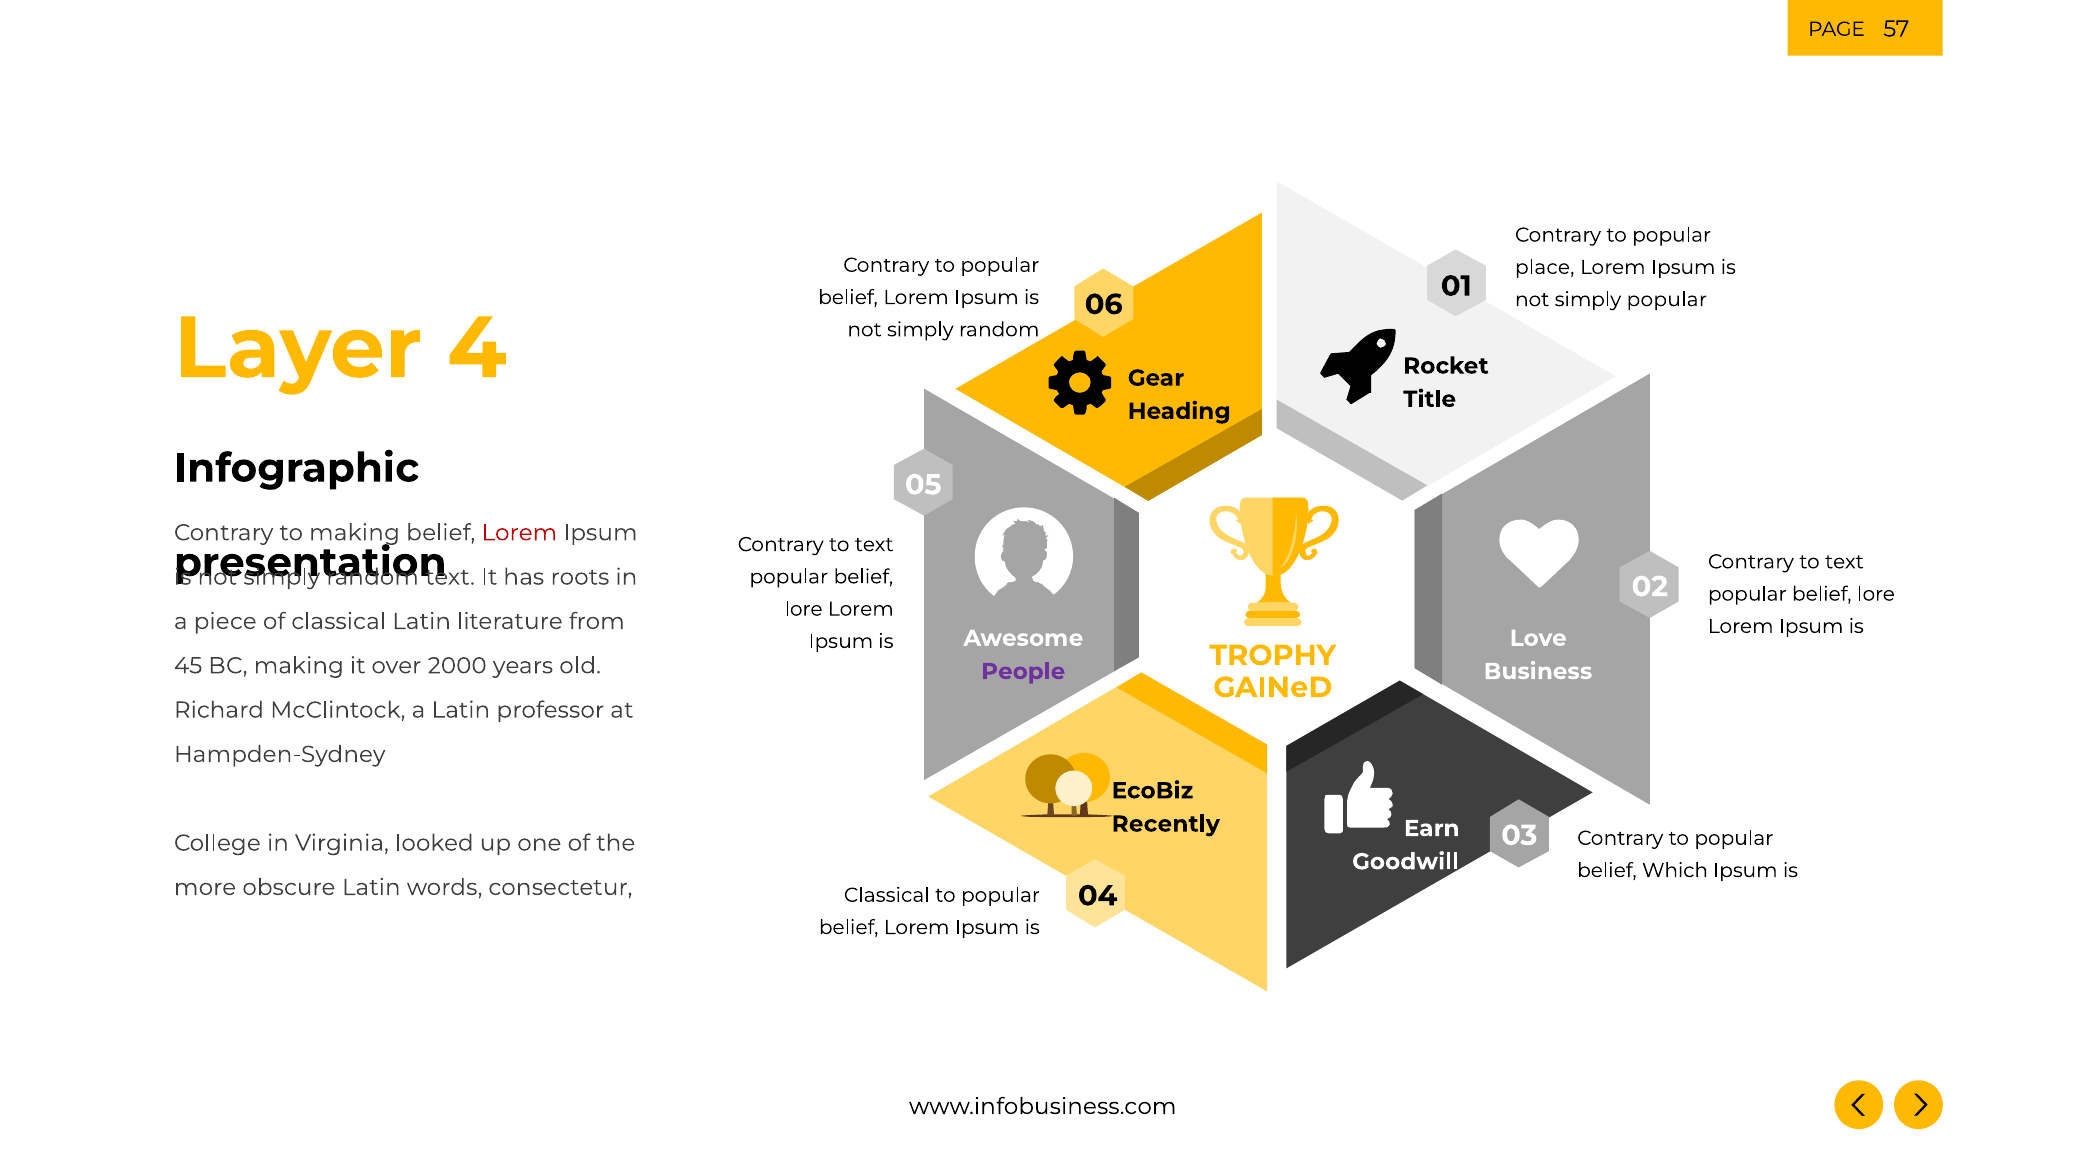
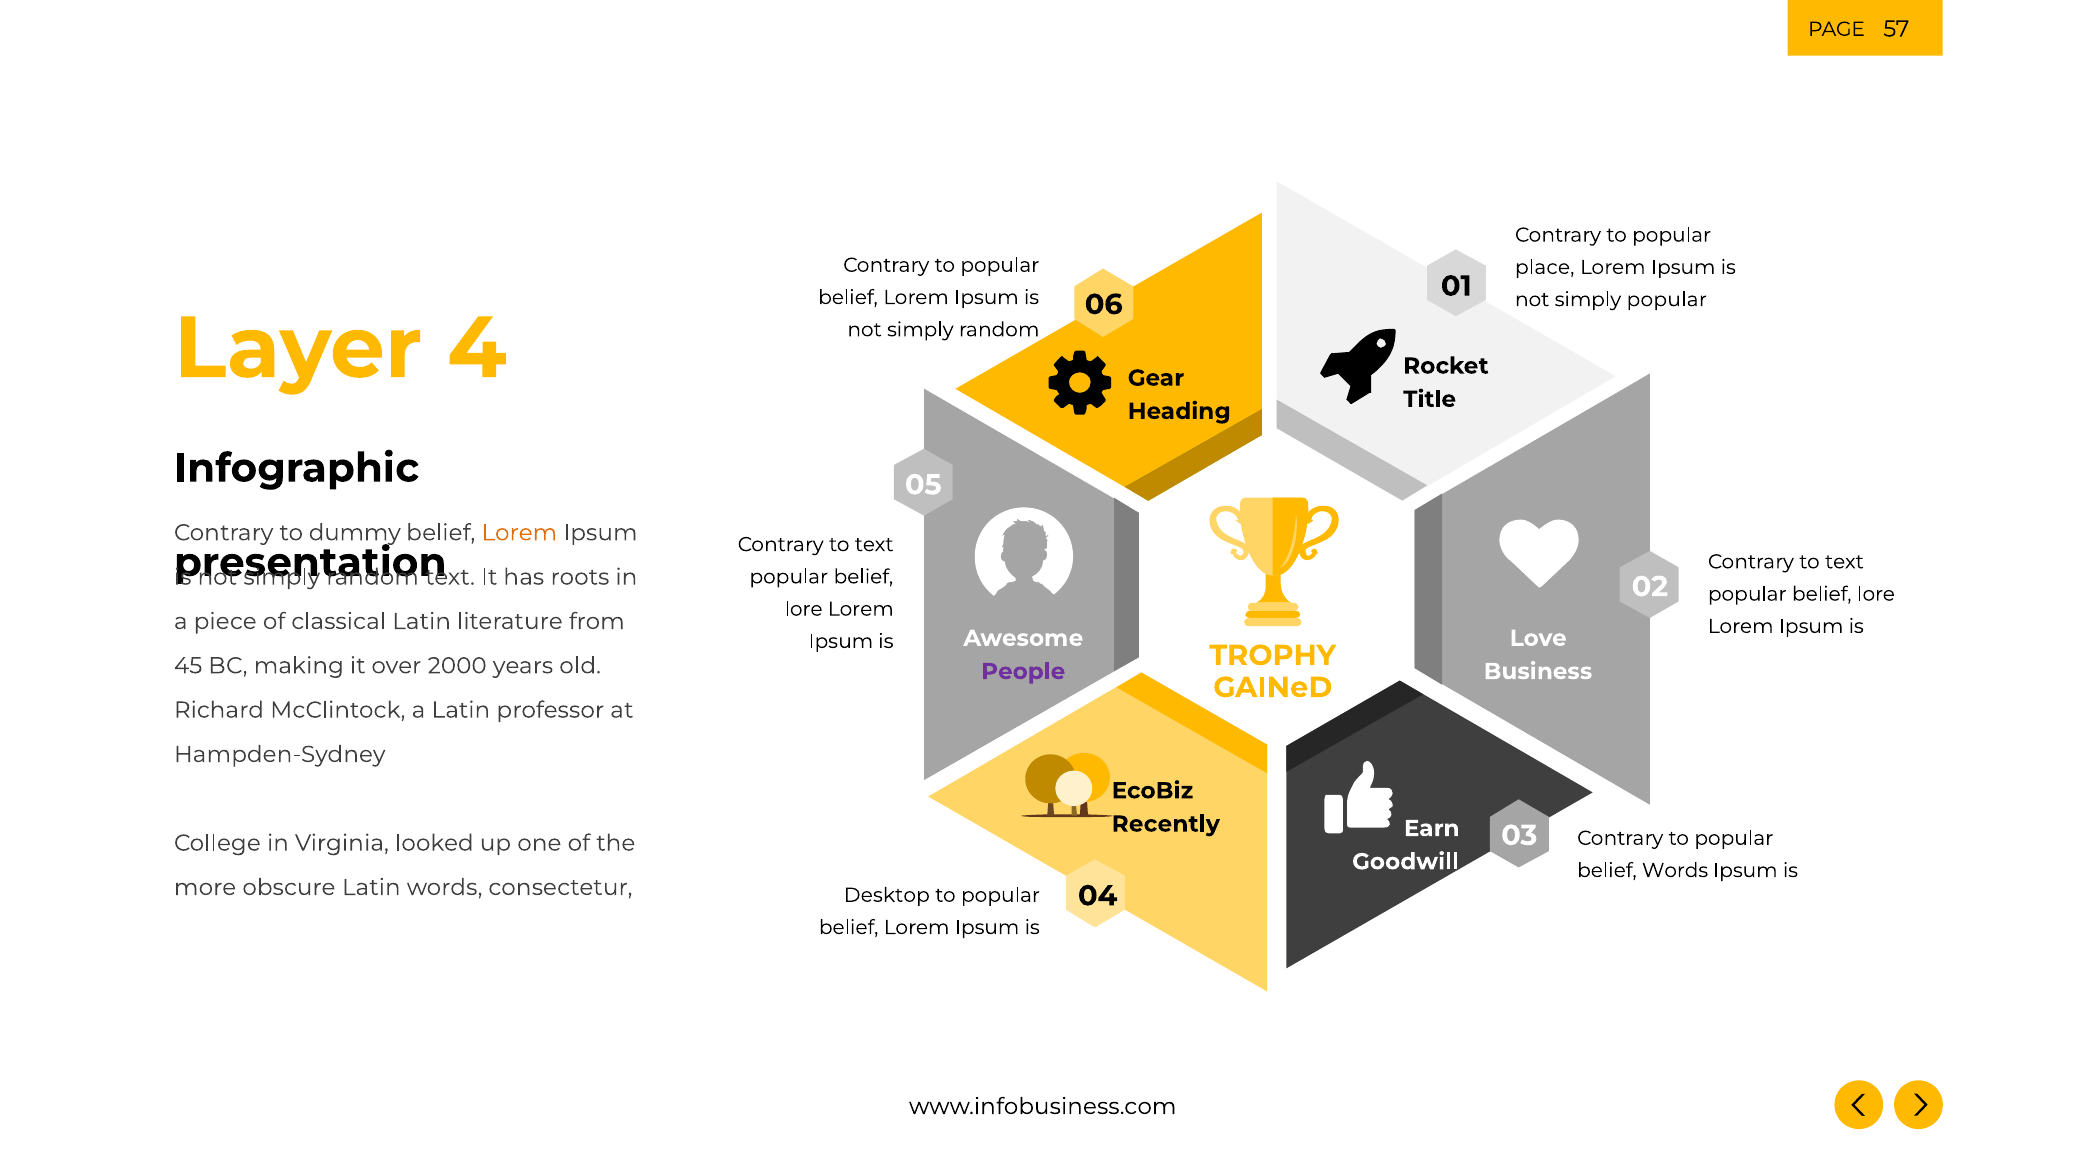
to making: making -> dummy
Lorem at (519, 533) colour: red -> orange
belief Which: Which -> Words
Classical at (887, 895): Classical -> Desktop
